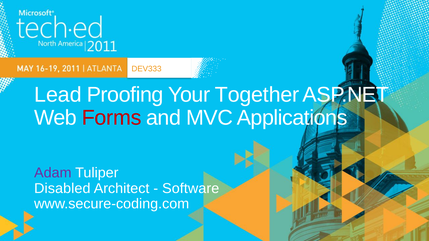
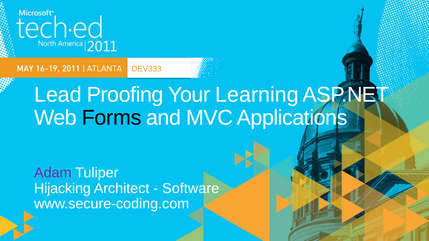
Together: Together -> Learning
Forms colour: red -> black
Disabled: Disabled -> Hijacking
